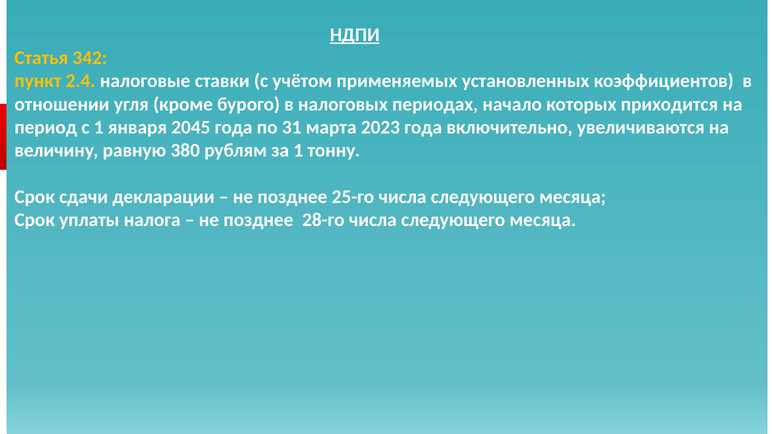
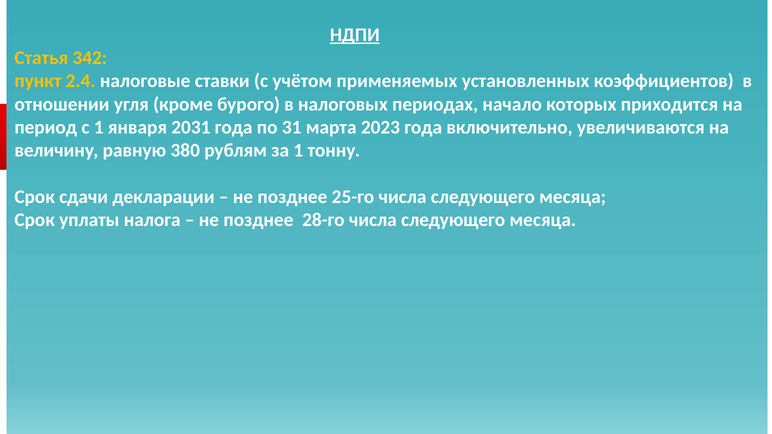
2045: 2045 -> 2031
